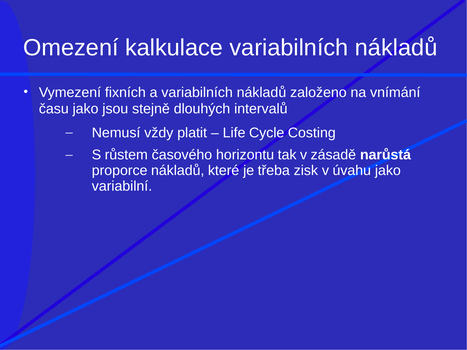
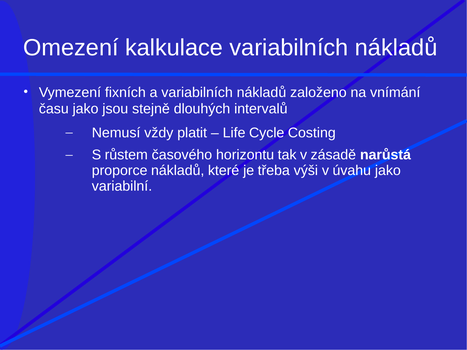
zisk: zisk -> výši
